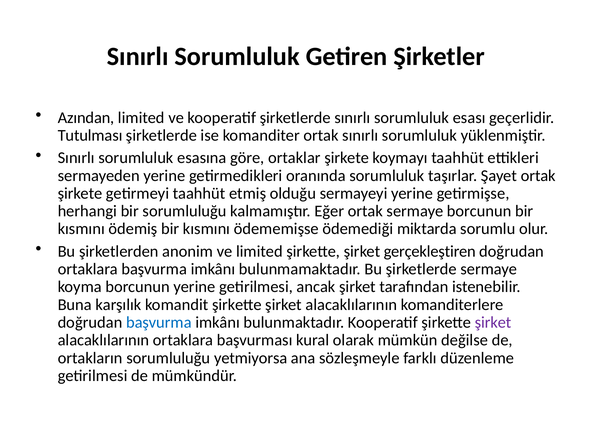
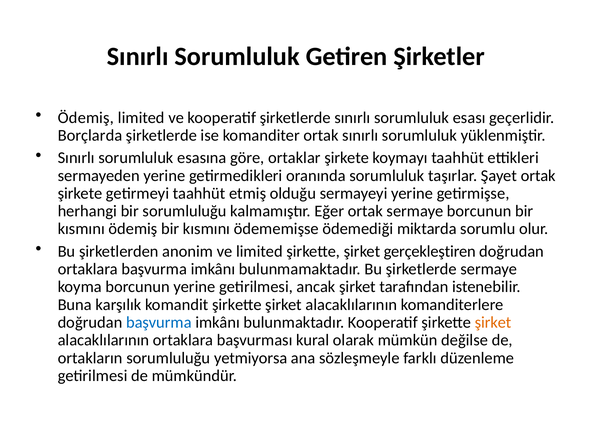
Azından at (86, 118): Azından -> Ödemiş
Tutulması: Tutulması -> Borçlarda
şirket at (493, 322) colour: purple -> orange
